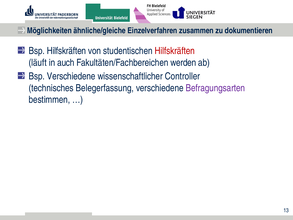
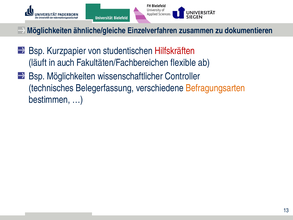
Bsp Hilfskräften: Hilfskräften -> Kurzpapier
werden: werden -> flexible
Bsp Verschiedene: Verschiedene -> Möglichkeiten
Befragungsarten colour: purple -> orange
